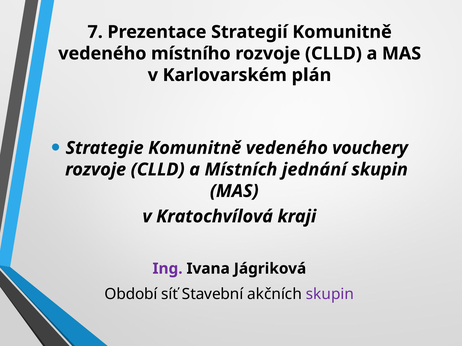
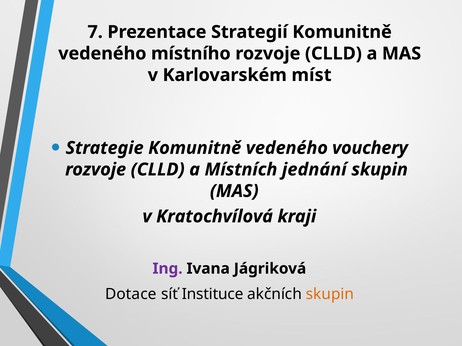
plán: plán -> míst
Období: Období -> Dotace
Stavební: Stavební -> Instituce
skupin at (330, 294) colour: purple -> orange
